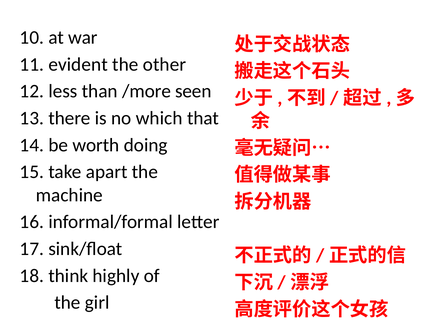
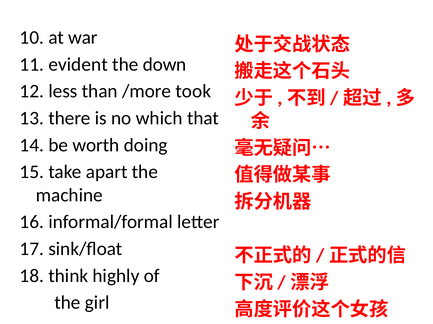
other: other -> down
seen: seen -> took
